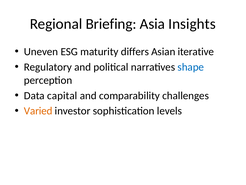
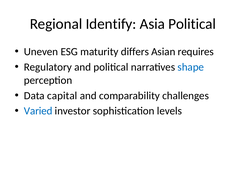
Briefing: Briefing -> Identify
Asia Insights: Insights -> Political
iterative: iterative -> requires
Varied colour: orange -> blue
